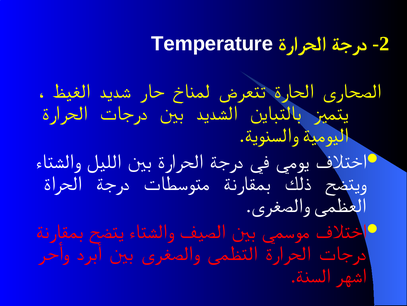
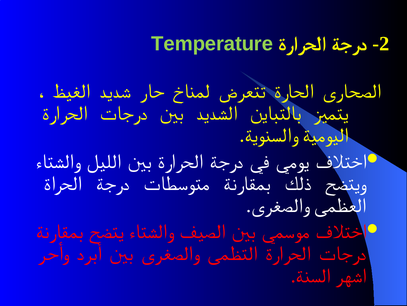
Temperature colour: white -> light green
